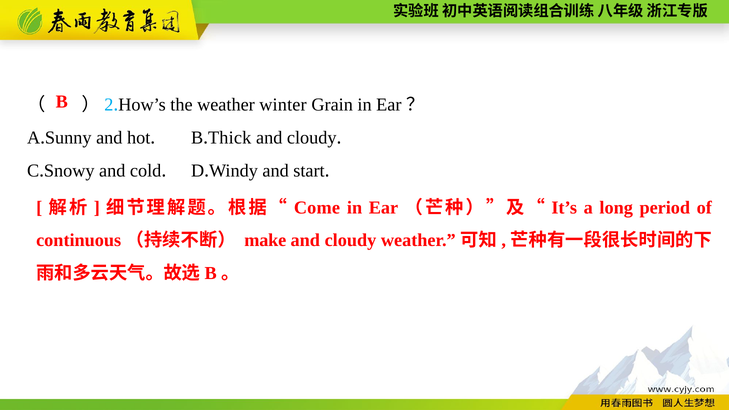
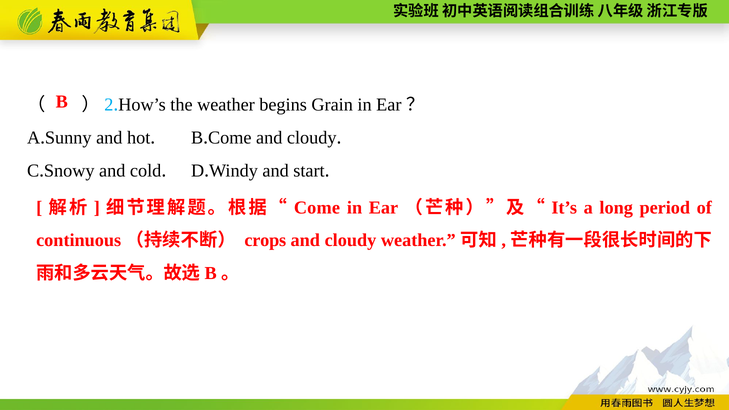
winter: winter -> begins
Thick at (230, 138): Thick -> Come
make: make -> crops
